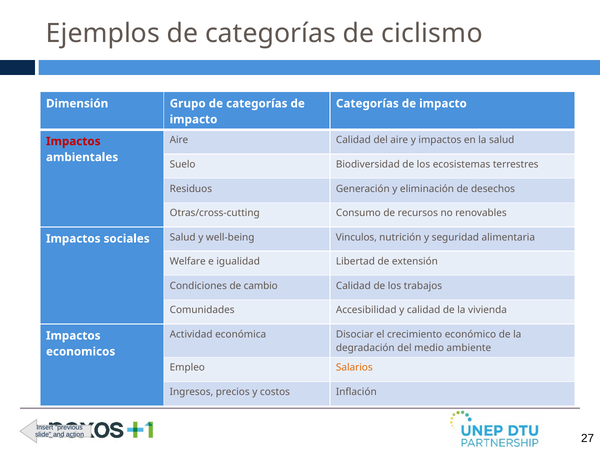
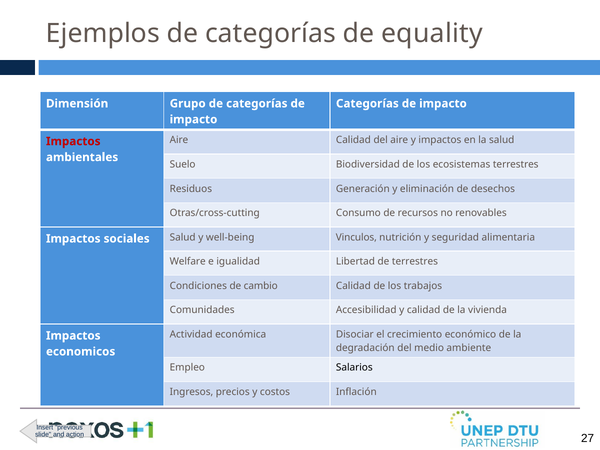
ciclismo: ciclismo -> equality
de extensión: extensión -> terrestres
Salarios colour: orange -> black
